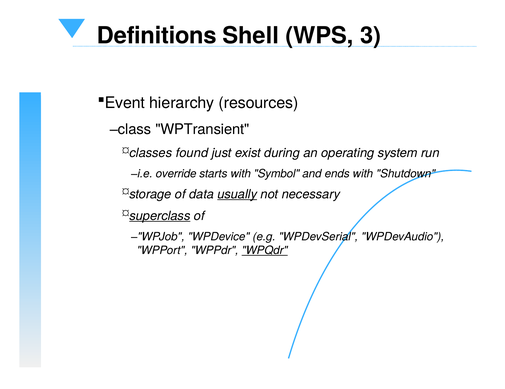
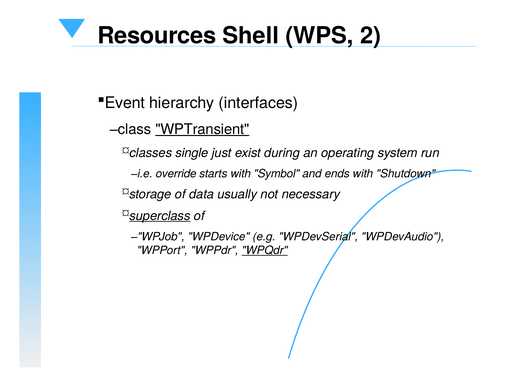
Definitions: Definitions -> Resources
3: 3 -> 2
resources: resources -> interfaces
WPTransient underline: none -> present
found: found -> single
usually underline: present -> none
